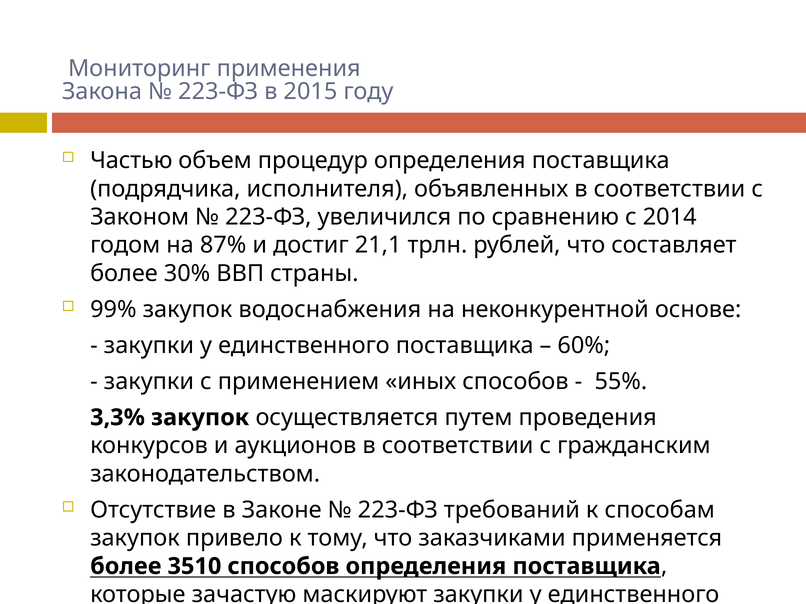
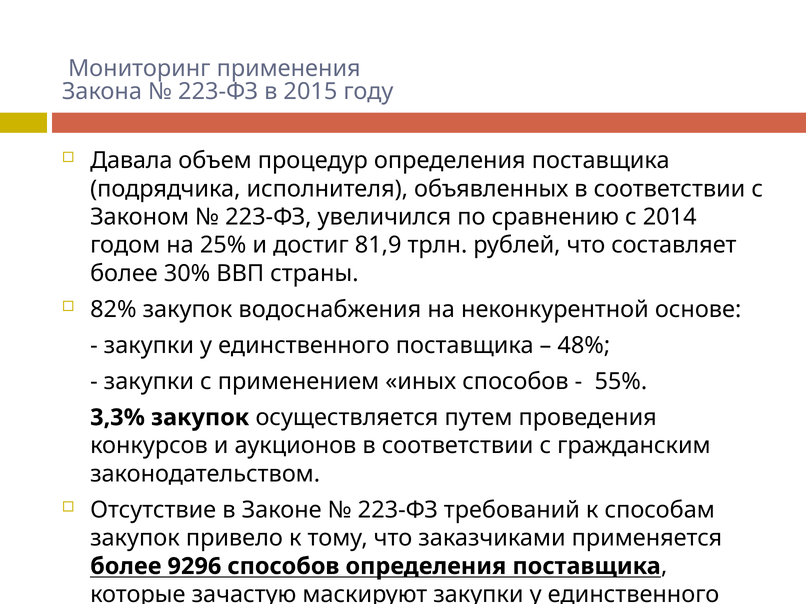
Частью: Частью -> Давала
87%: 87% -> 25%
21,1: 21,1 -> 81,9
99%: 99% -> 82%
60%: 60% -> 48%
3510: 3510 -> 9296
